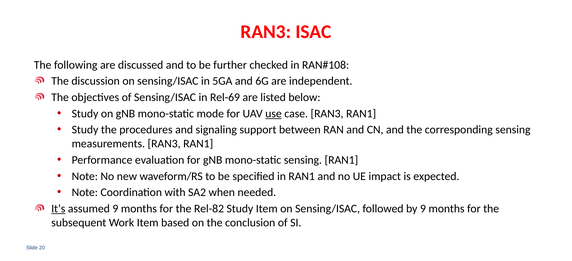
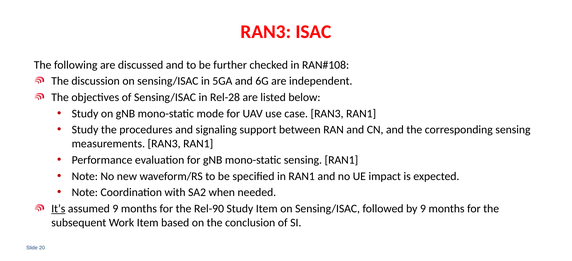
Rel-69: Rel-69 -> Rel-28
use underline: present -> none
Rel-82: Rel-82 -> Rel-90
